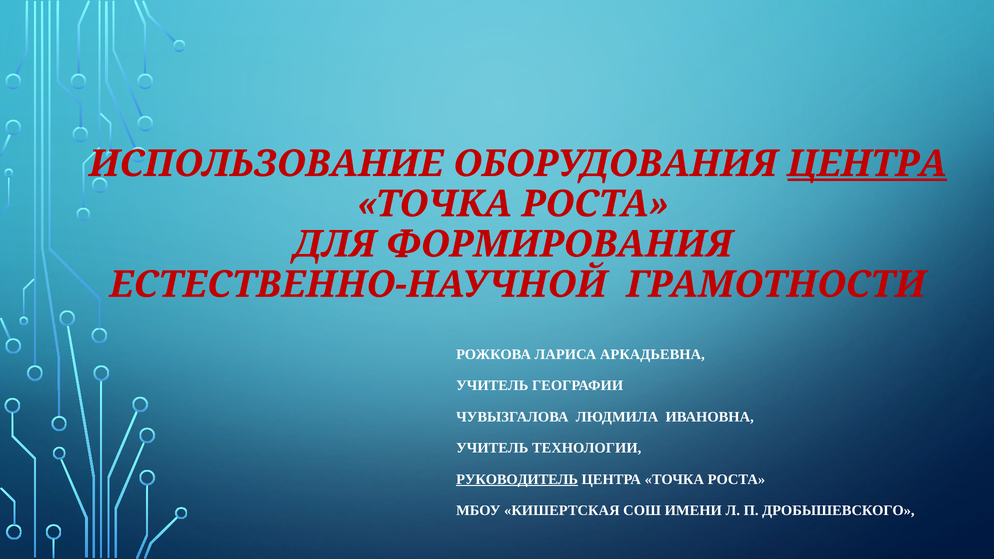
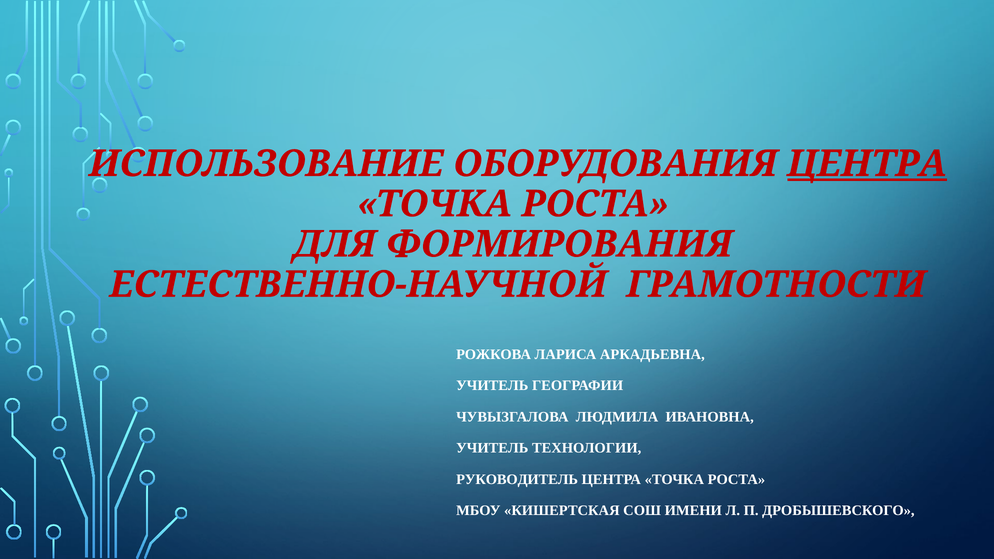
РУКОВОДИТЕЛЬ underline: present -> none
